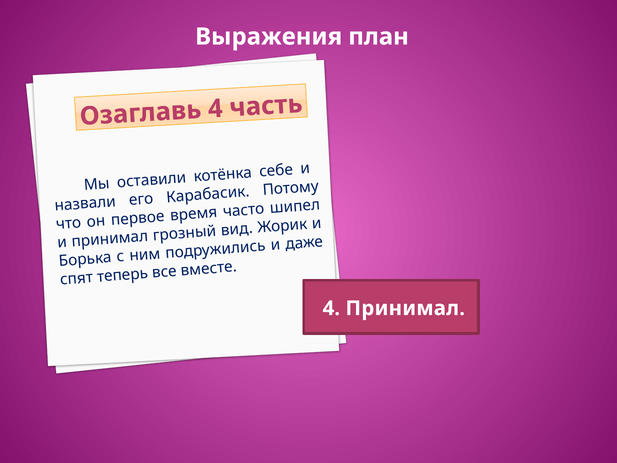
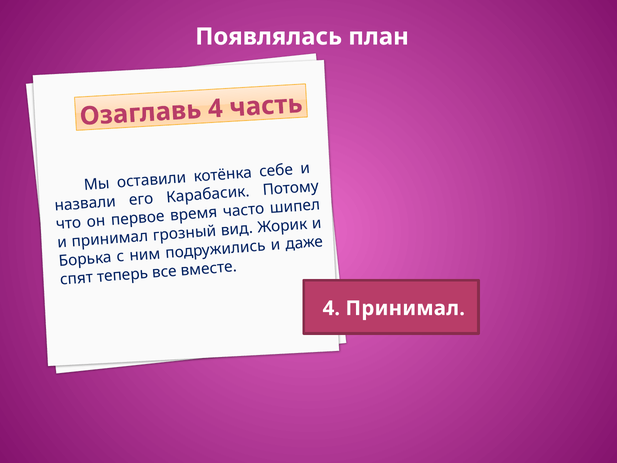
Выражения: Выражения -> Появлялась
